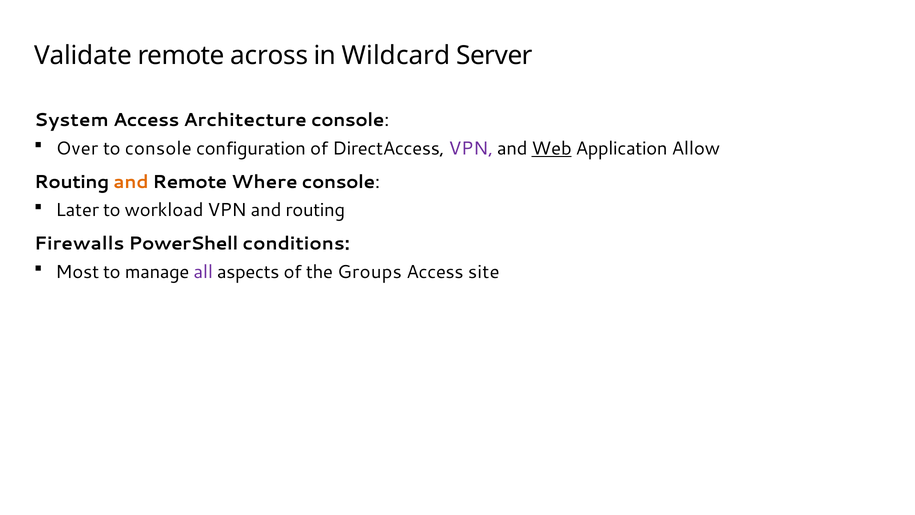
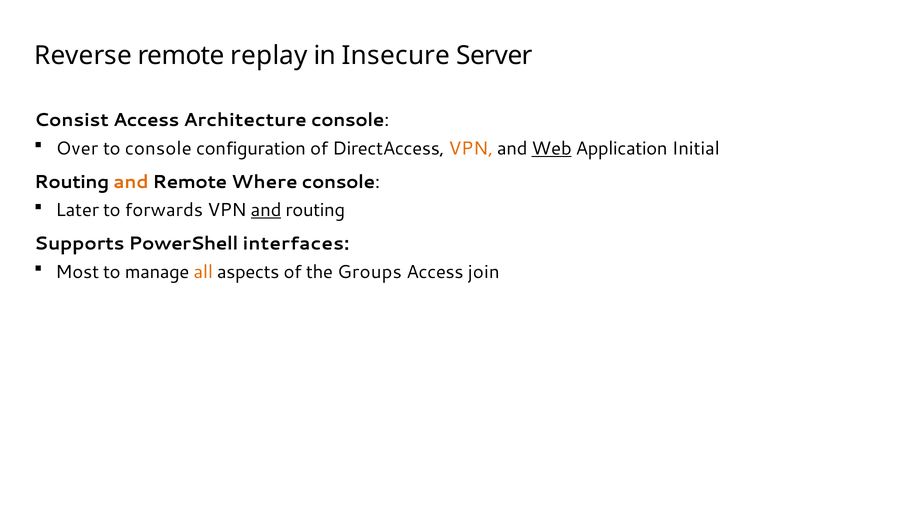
Validate: Validate -> Reverse
across: across -> replay
Wildcard: Wildcard -> Insecure
System: System -> Consist
VPN at (471, 148) colour: purple -> orange
Allow: Allow -> Initial
workload: workload -> forwards
and at (266, 210) underline: none -> present
Firewalls: Firewalls -> Supports
conditions: conditions -> interfaces
all colour: purple -> orange
site: site -> join
